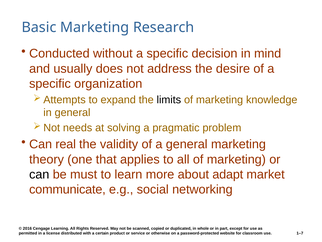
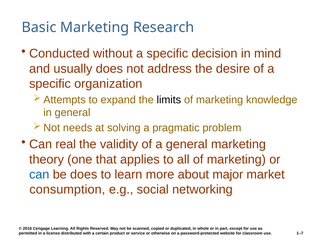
can at (39, 174) colour: black -> blue
be must: must -> does
adapt: adapt -> major
communicate: communicate -> consumption
